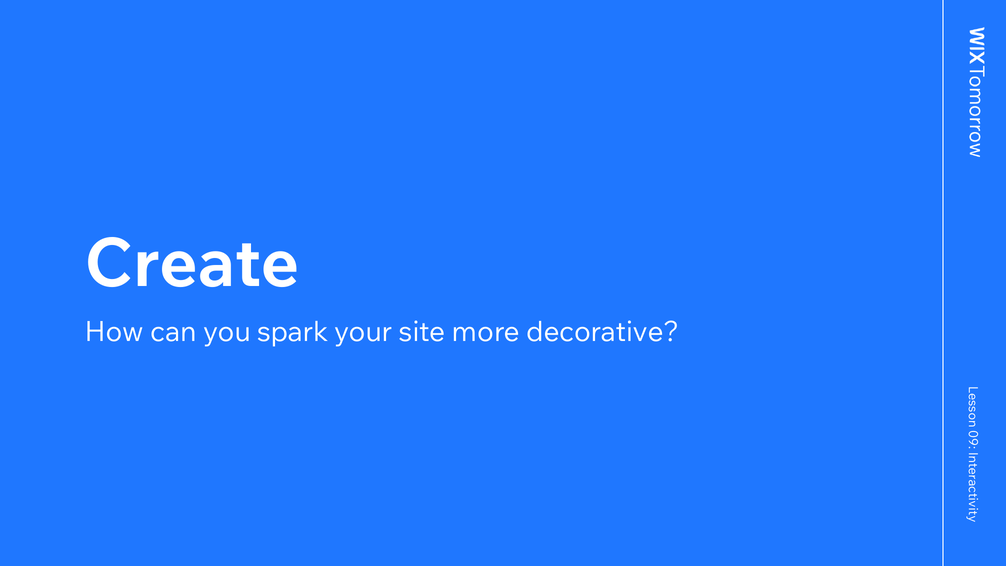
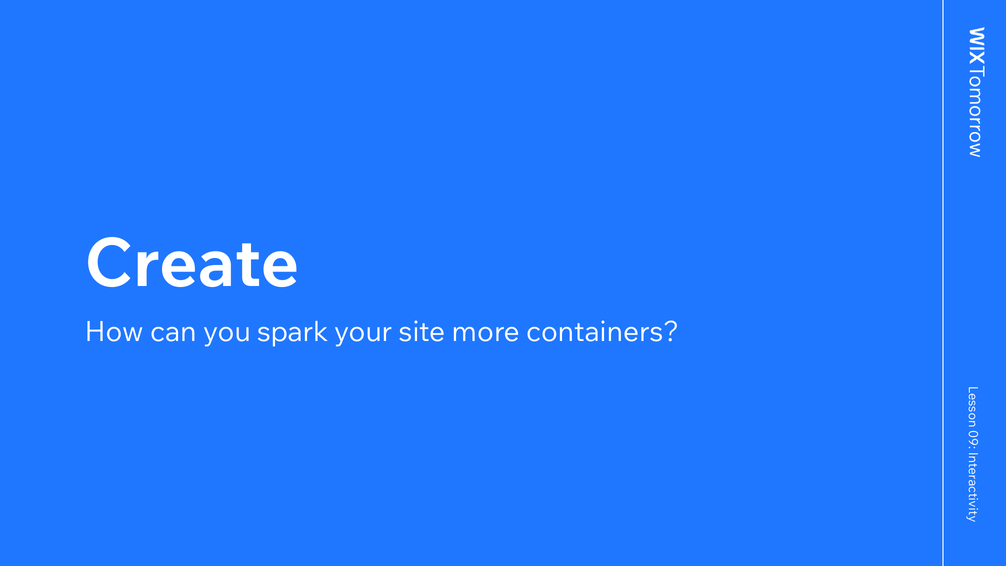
decorative: decorative -> containers
